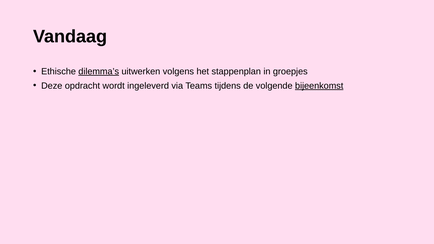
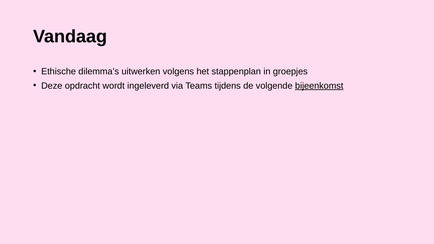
dilemma’s underline: present -> none
